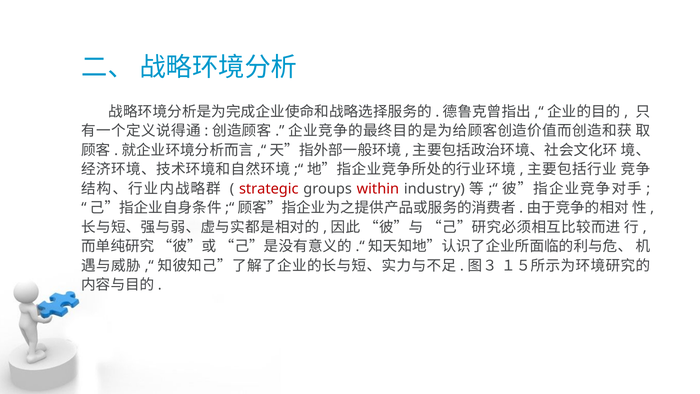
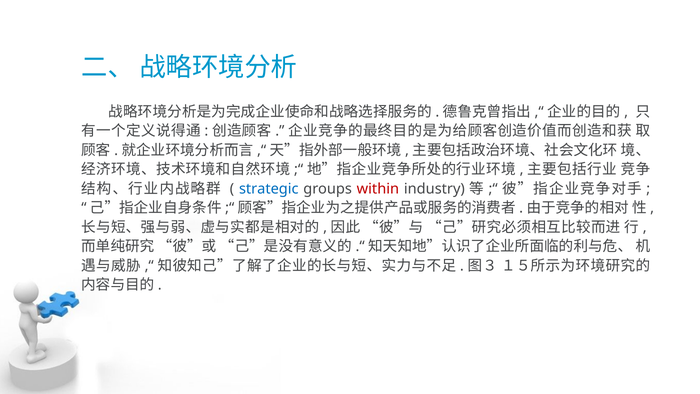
strategic colour: red -> blue
